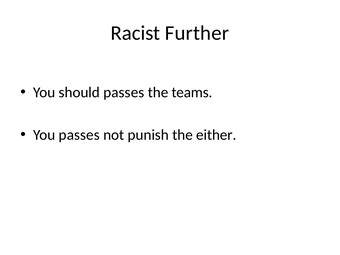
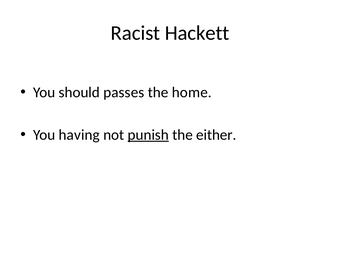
Further: Further -> Hackett
teams: teams -> home
You passes: passes -> having
punish underline: none -> present
